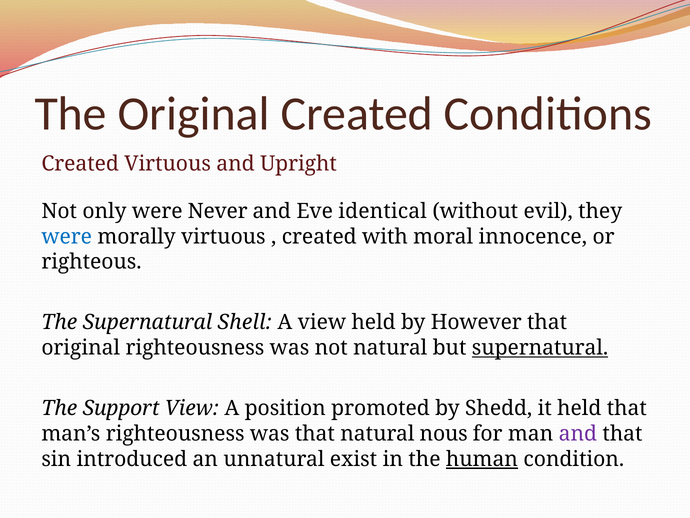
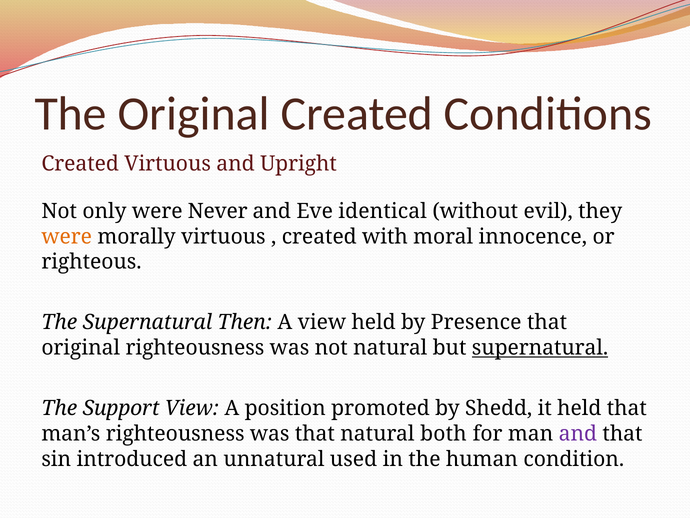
were at (67, 236) colour: blue -> orange
Shell: Shell -> Then
However: However -> Presence
nous: nous -> both
exist: exist -> used
human underline: present -> none
